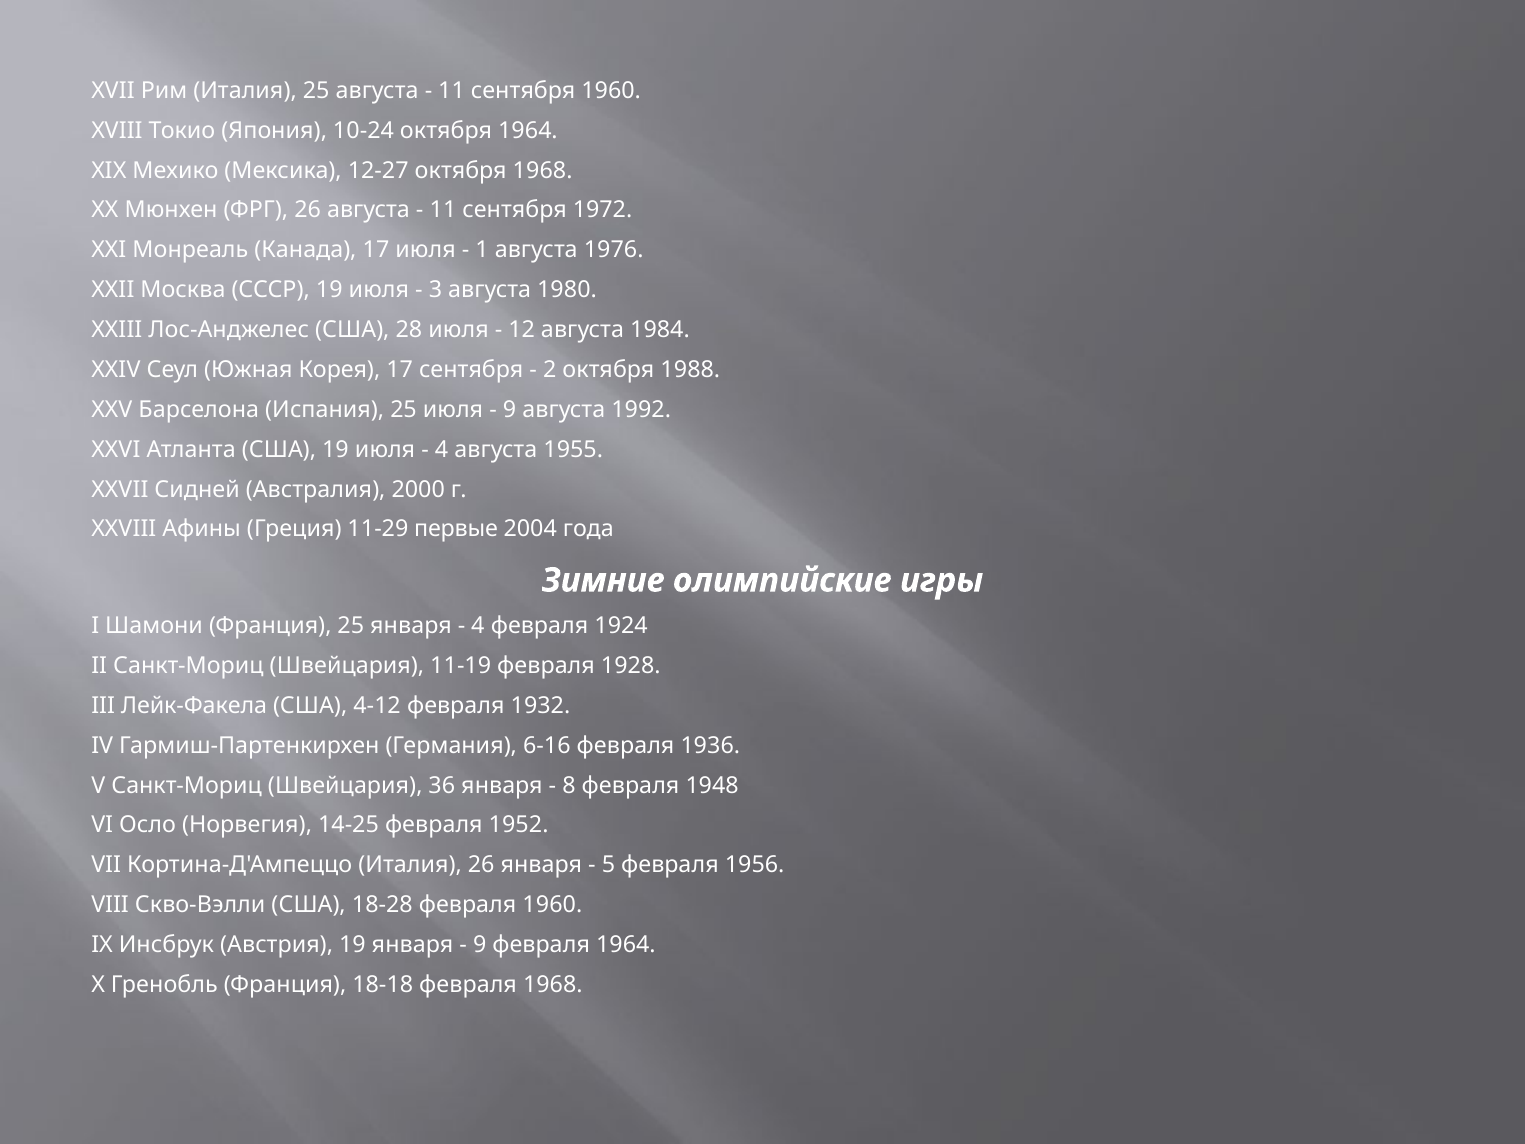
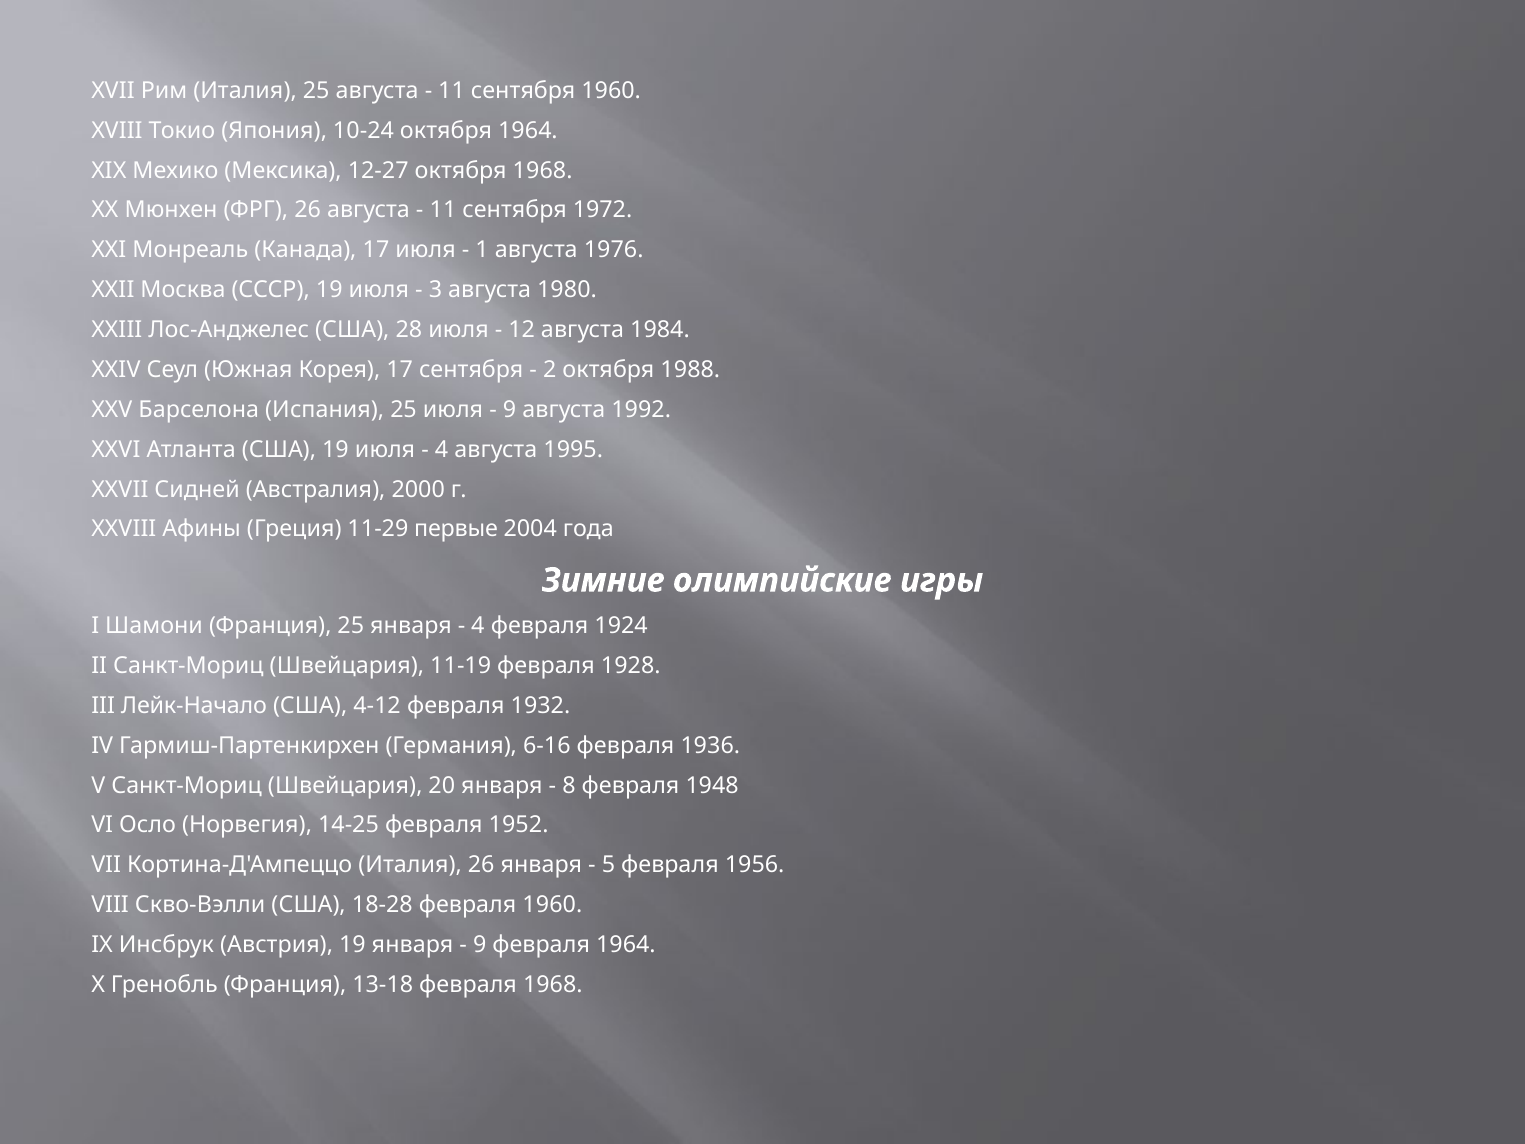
1955: 1955 -> 1995
Лейк-Факела: Лейк-Факела -> Лейк-Начало
36: 36 -> 20
18-18: 18-18 -> 13-18
